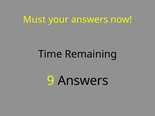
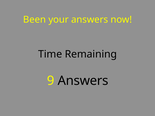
Must: Must -> Been
